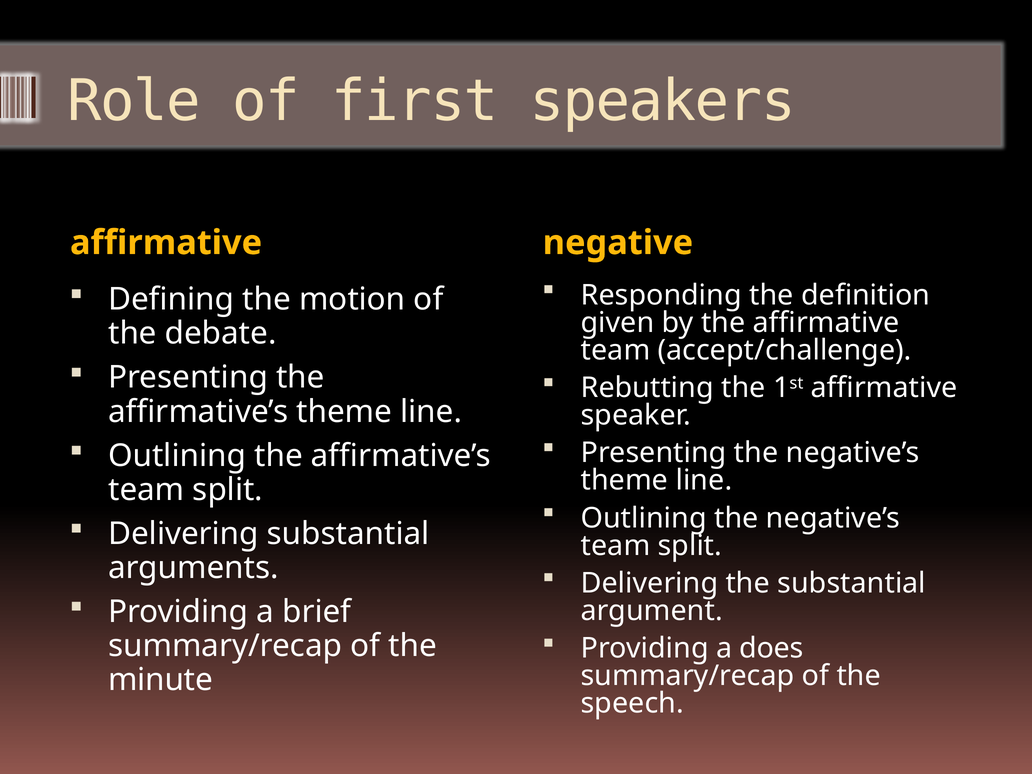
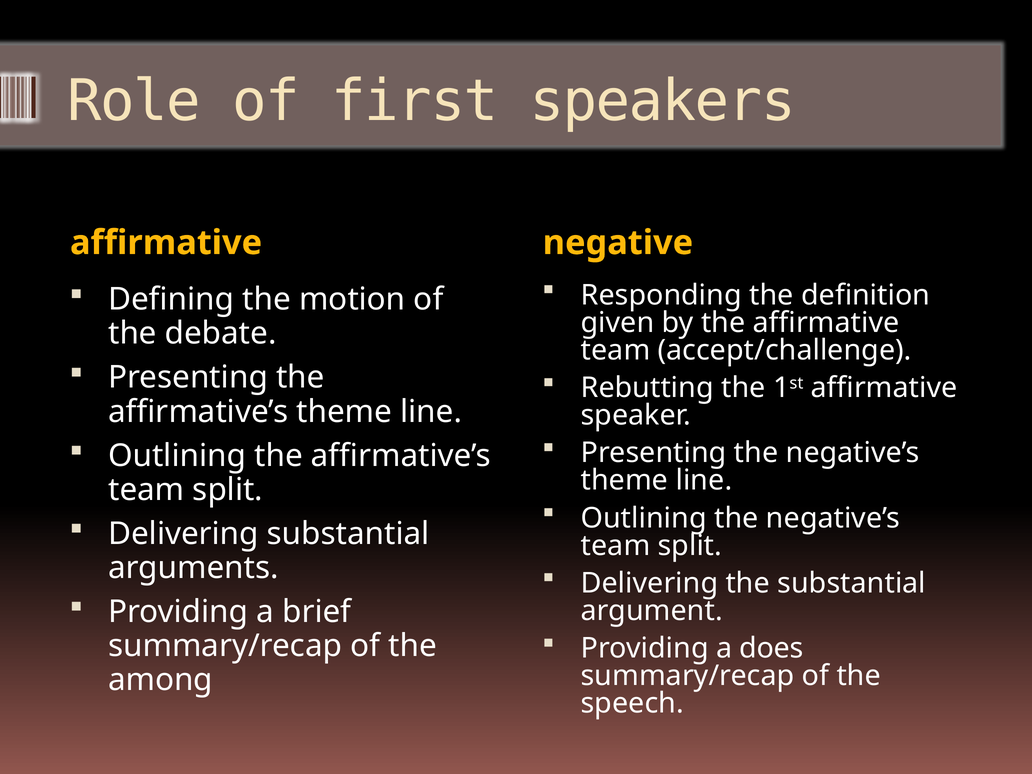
minute: minute -> among
